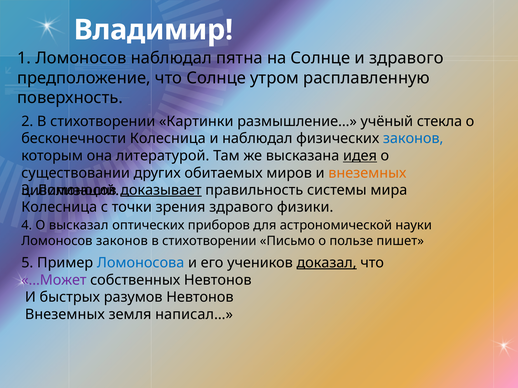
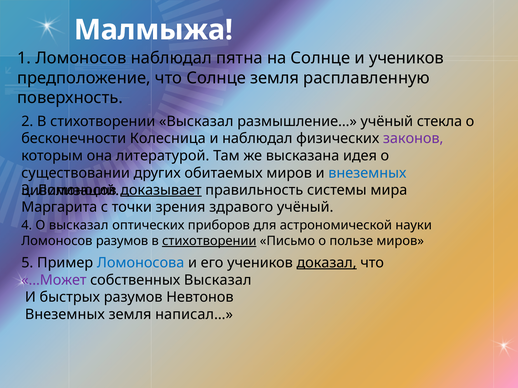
Владимир: Владимир -> Малмыжа
и здравого: здравого -> учеников
Солнце утром: утром -> земля
стихотворении Картинки: Картинки -> Высказал
законов at (413, 139) colour: blue -> purple
идея underline: present -> none
внеземных at (367, 173) colour: orange -> blue
Колесница at (59, 208): Колесница -> Маргарита
здравого физики: физики -> учёный
Ломоносов законов: законов -> разумов
стихотворении at (209, 241) underline: none -> present
пользе пишет: пишет -> миров
собственных Невтонов: Невтонов -> Высказал
